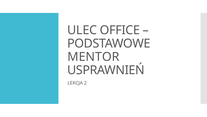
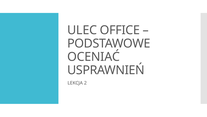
MENTOR: MENTOR -> OCENIAĆ
